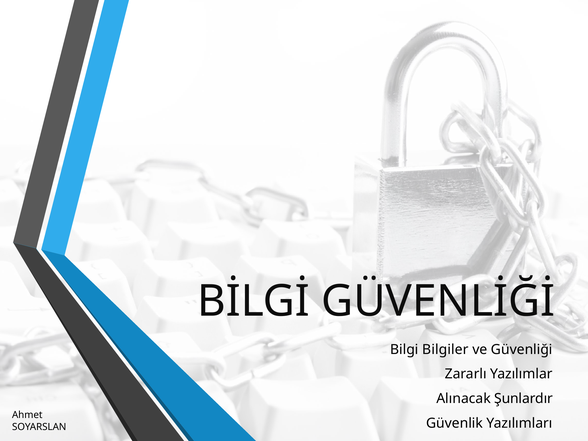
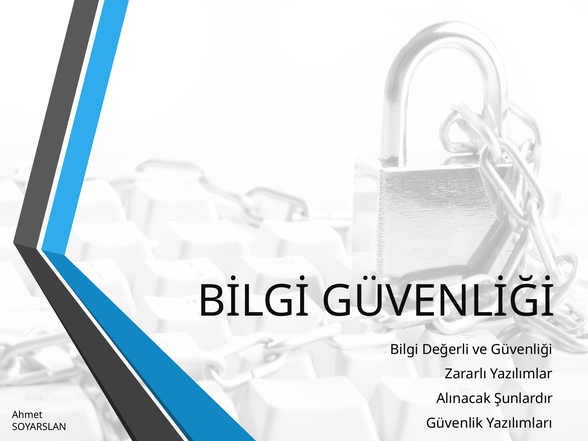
Bilgiler: Bilgiler -> Değerli
